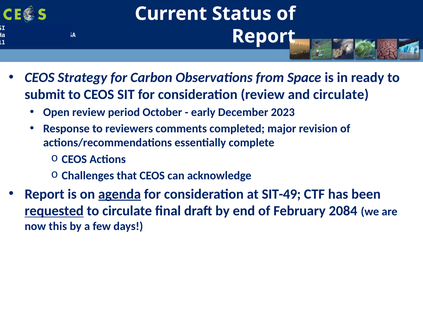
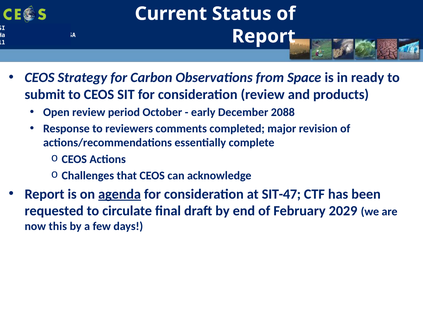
and circulate: circulate -> products
2023: 2023 -> 2088
SIT-49: SIT-49 -> SIT-47
requested underline: present -> none
2084: 2084 -> 2029
